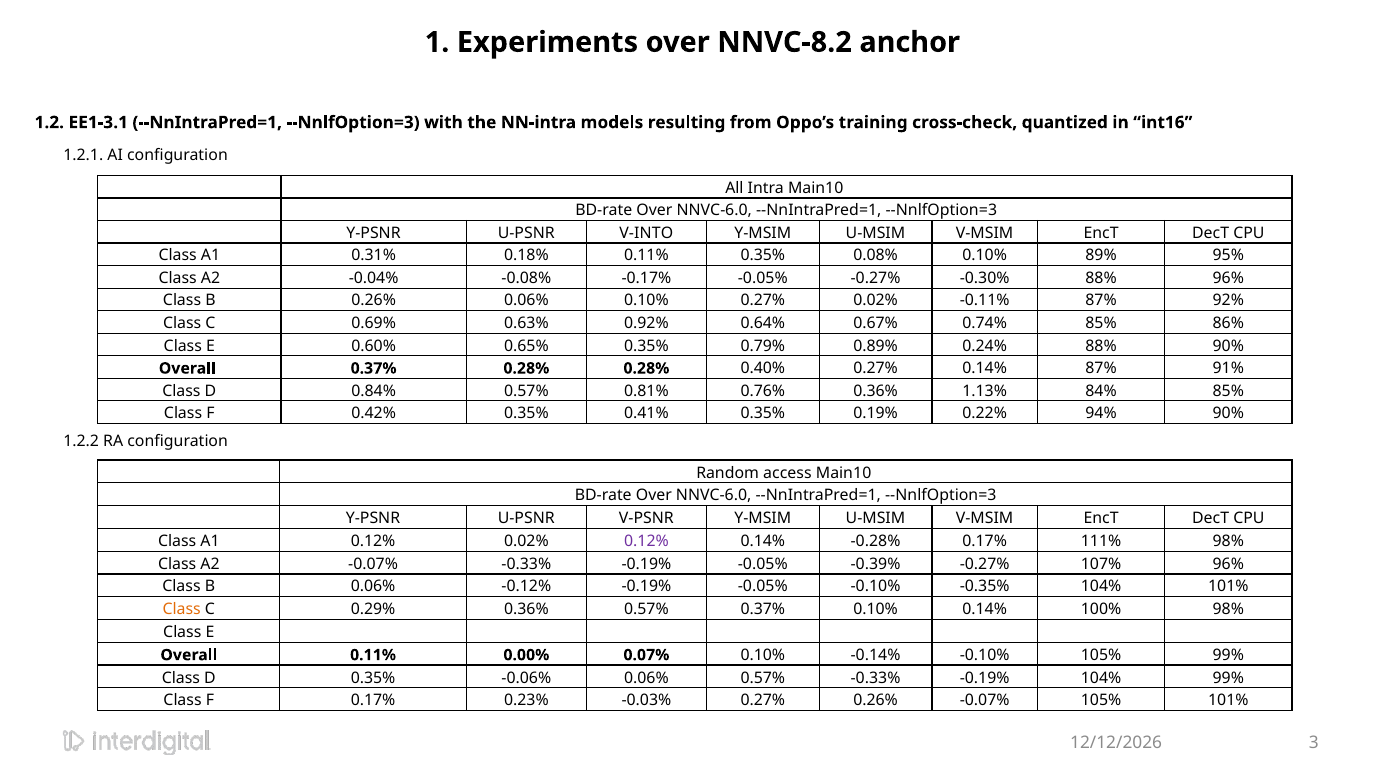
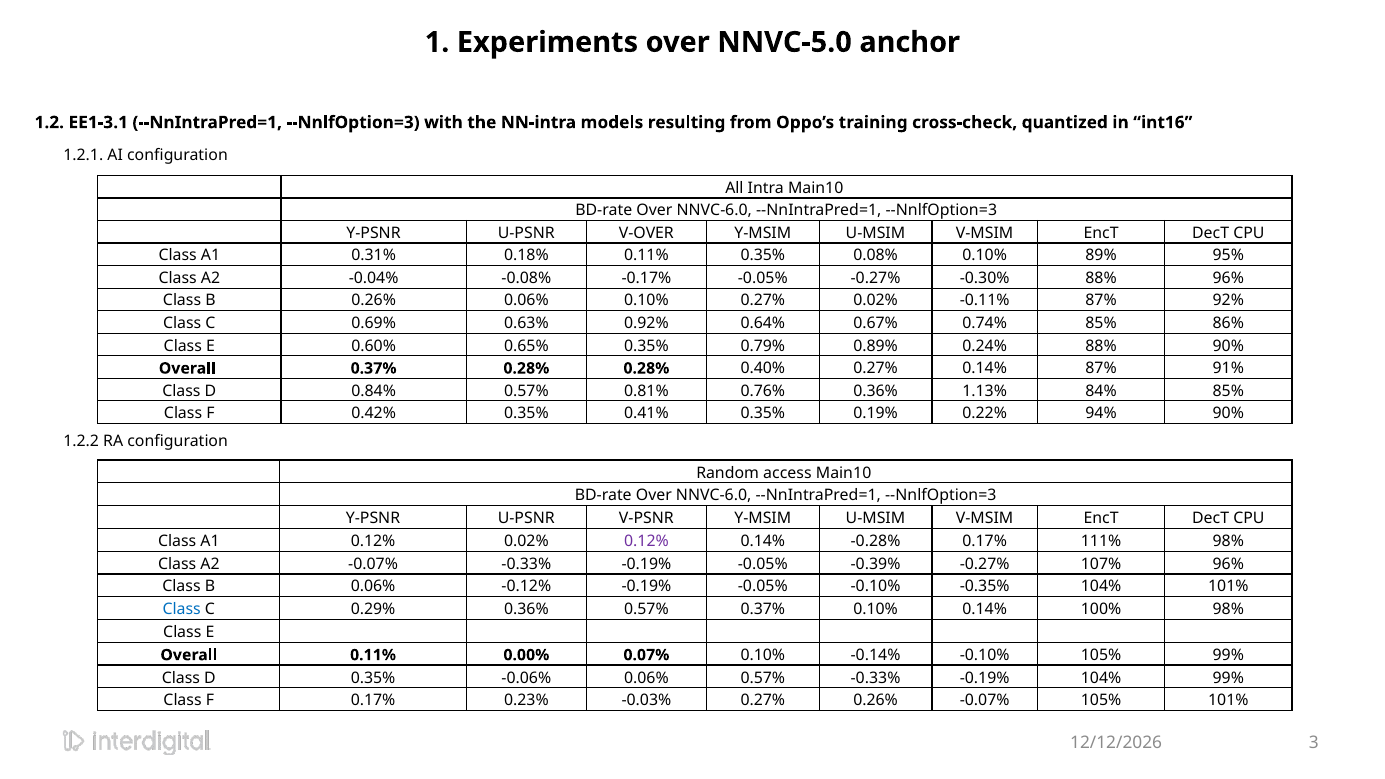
NNVC-8.2: NNVC-8.2 -> NNVC-5.0
V-INTO: V-INTO -> V-OVER
Class at (182, 610) colour: orange -> blue
